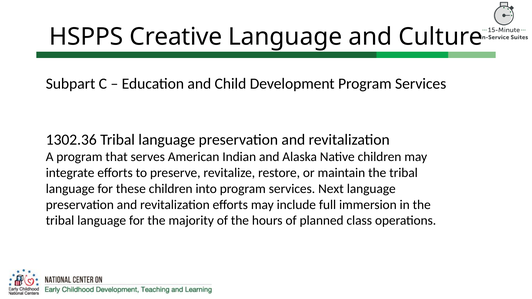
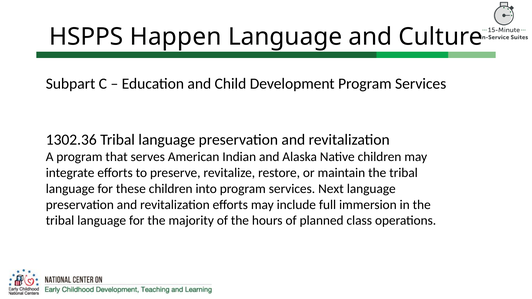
Creative: Creative -> Happen
